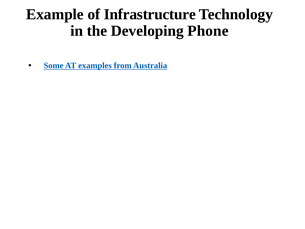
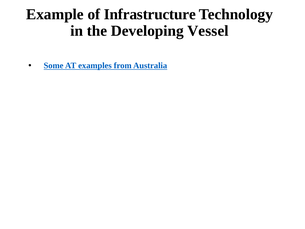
Phone: Phone -> Vessel
